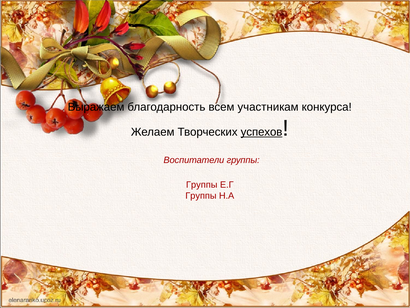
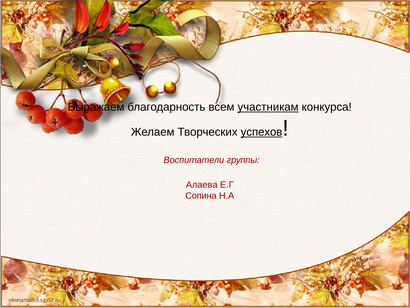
участникам underline: none -> present
Группы at (202, 185): Группы -> Алаева
Группы at (201, 196): Группы -> Сопина
